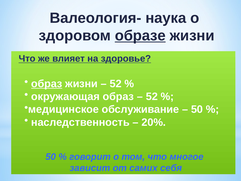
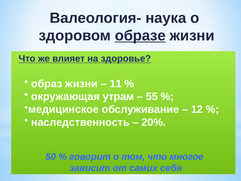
образ at (47, 84) underline: present -> none
52 at (116, 84): 52 -> 11
окружающая образ: образ -> утрам
52 at (152, 96): 52 -> 55
50 at (197, 109): 50 -> 12
